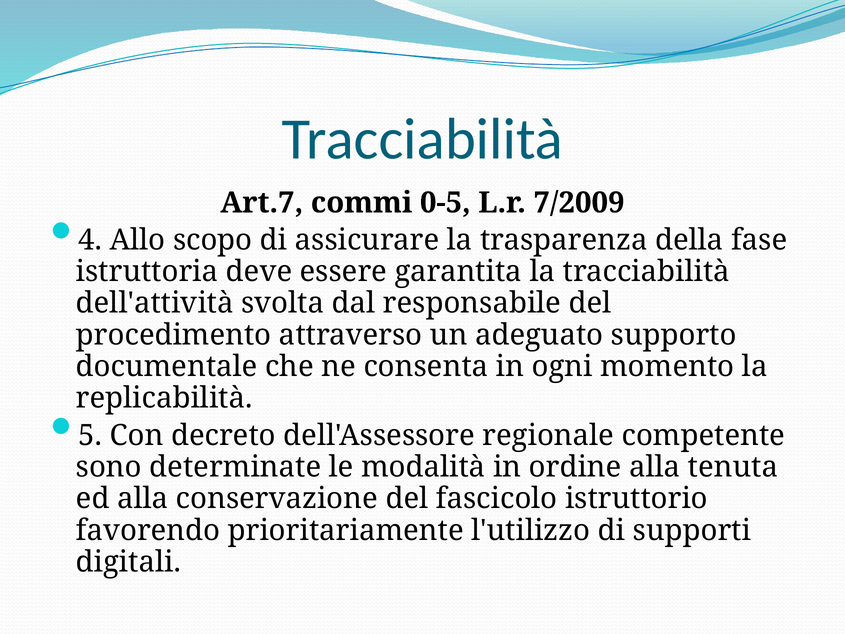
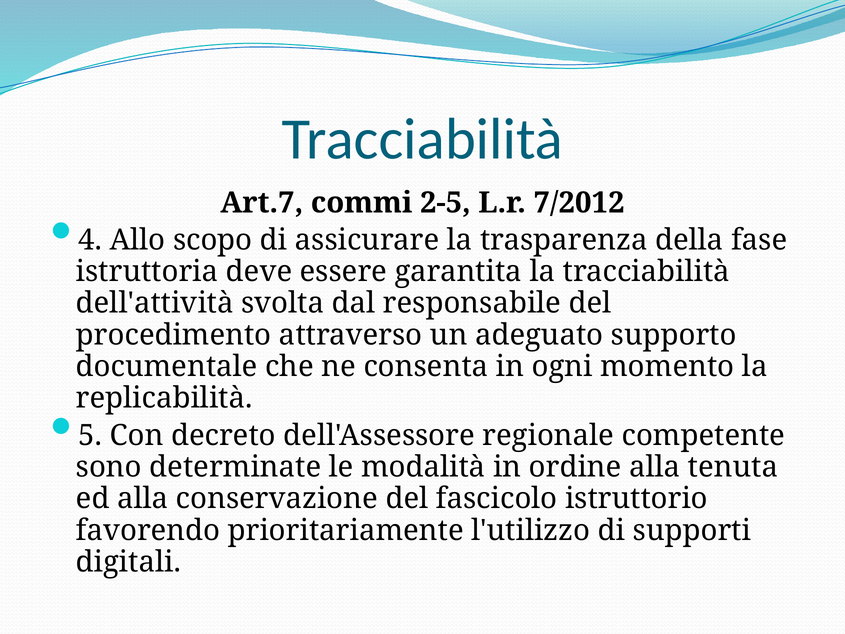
0-5: 0-5 -> 2-5
7/2009: 7/2009 -> 7/2012
